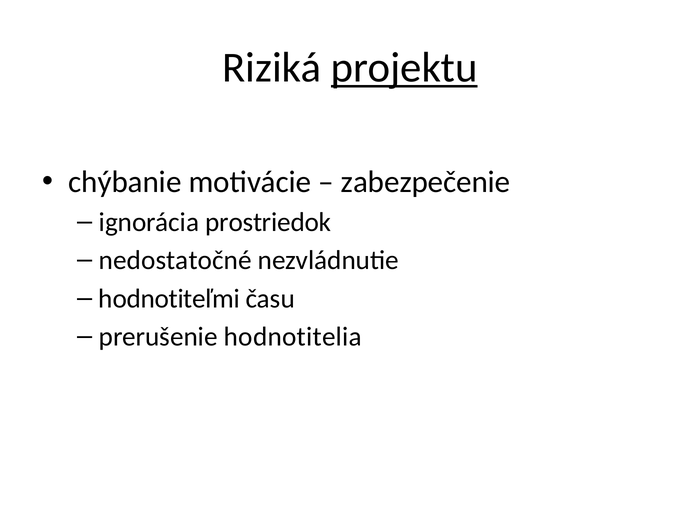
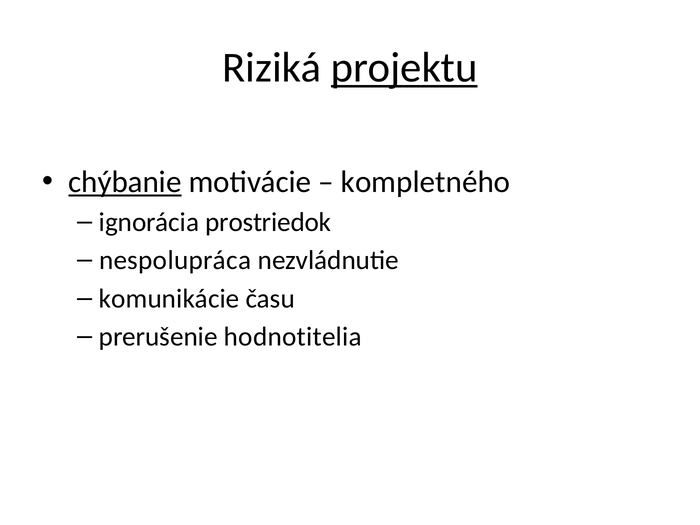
chýbanie underline: none -> present
zabezpečenie: zabezpečenie -> kompletného
nedostatočné: nedostatočné -> nespolupráca
hodnotiteľmi: hodnotiteľmi -> komunikácie
